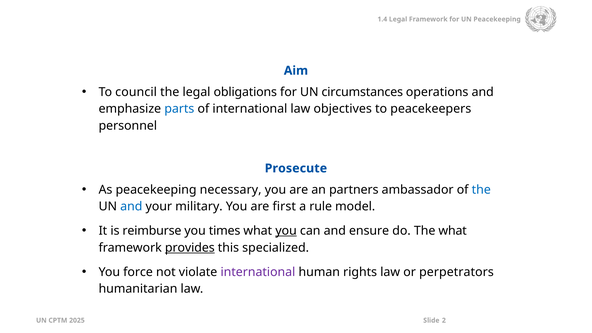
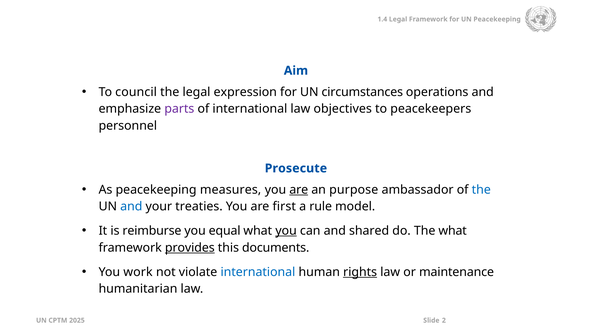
obligations: obligations -> expression
parts colour: blue -> purple
necessary: necessary -> measures
are at (299, 190) underline: none -> present
partners: partners -> purpose
military: military -> treaties
times: times -> equal
ensure: ensure -> shared
specialized: specialized -> documents
force: force -> work
international at (258, 272) colour: purple -> blue
rights underline: none -> present
perpetrators: perpetrators -> maintenance
